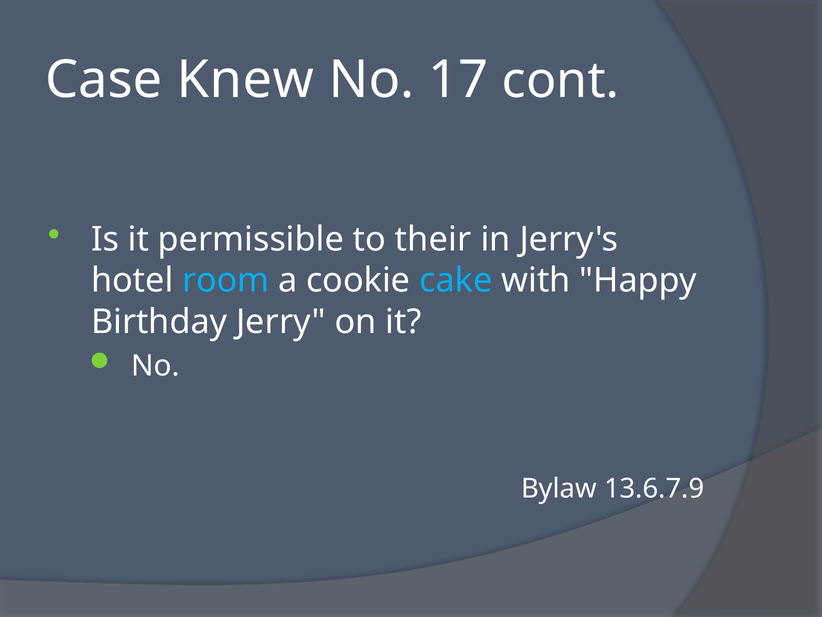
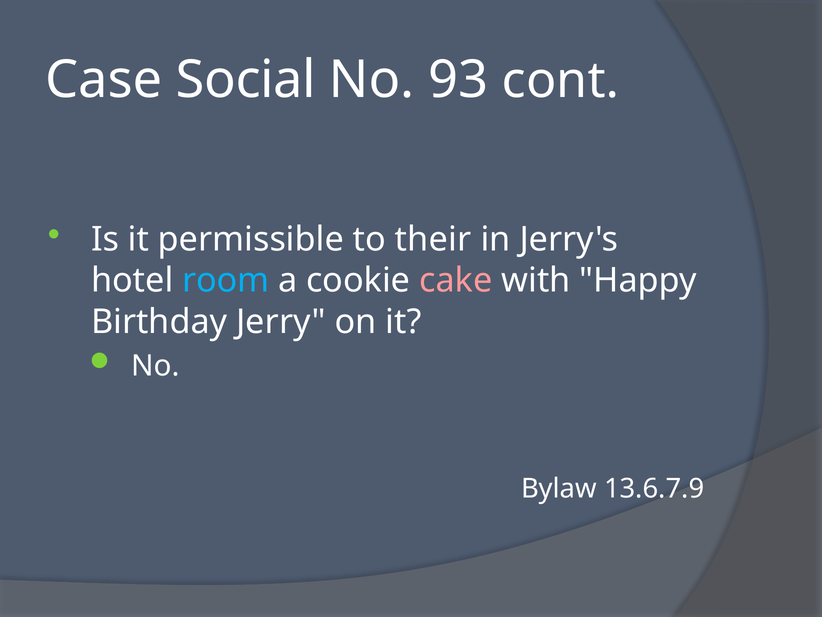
Knew: Knew -> Social
17: 17 -> 93
cake colour: light blue -> pink
